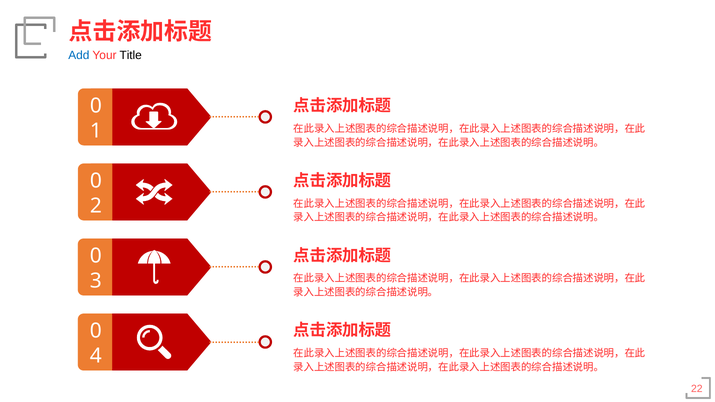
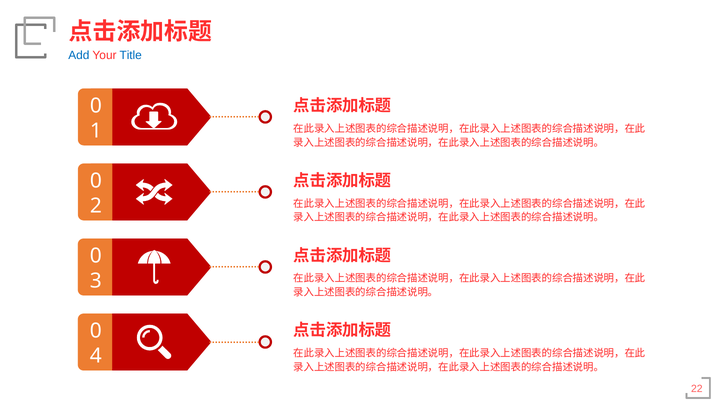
Title colour: black -> blue
